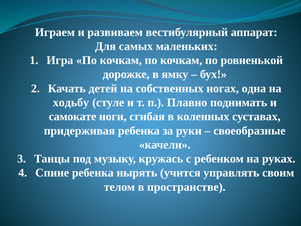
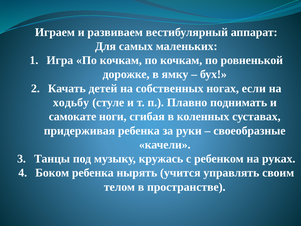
одна: одна -> если
Спине: Спине -> Боком
